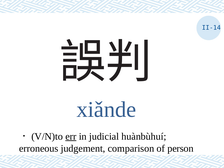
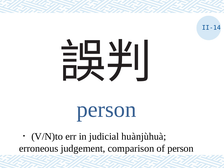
xiǎnde at (106, 109): xiǎnde -> person
err underline: present -> none
huànbùhuí: huànbùhuí -> huànjùhuà
